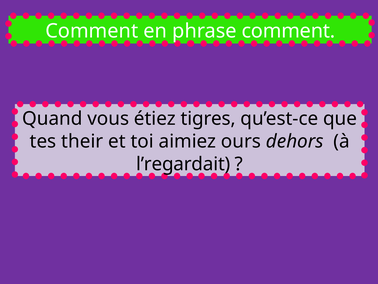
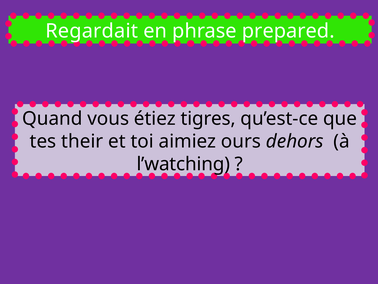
Comment at (92, 31): Comment -> Regardait
phrase comment: comment -> prepared
l’regardait: l’regardait -> l’watching
